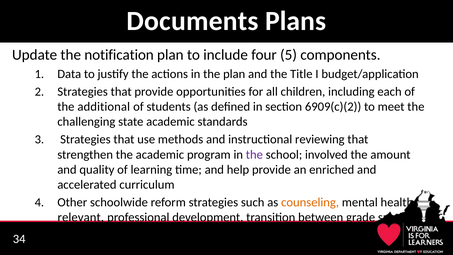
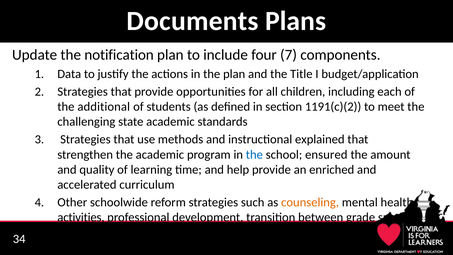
5: 5 -> 7
6909(c)(2: 6909(c)(2 -> 1191(c)(2
reviewing: reviewing -> explained
the at (254, 154) colour: purple -> blue
involved: involved -> ensured
relevant: relevant -> activities
